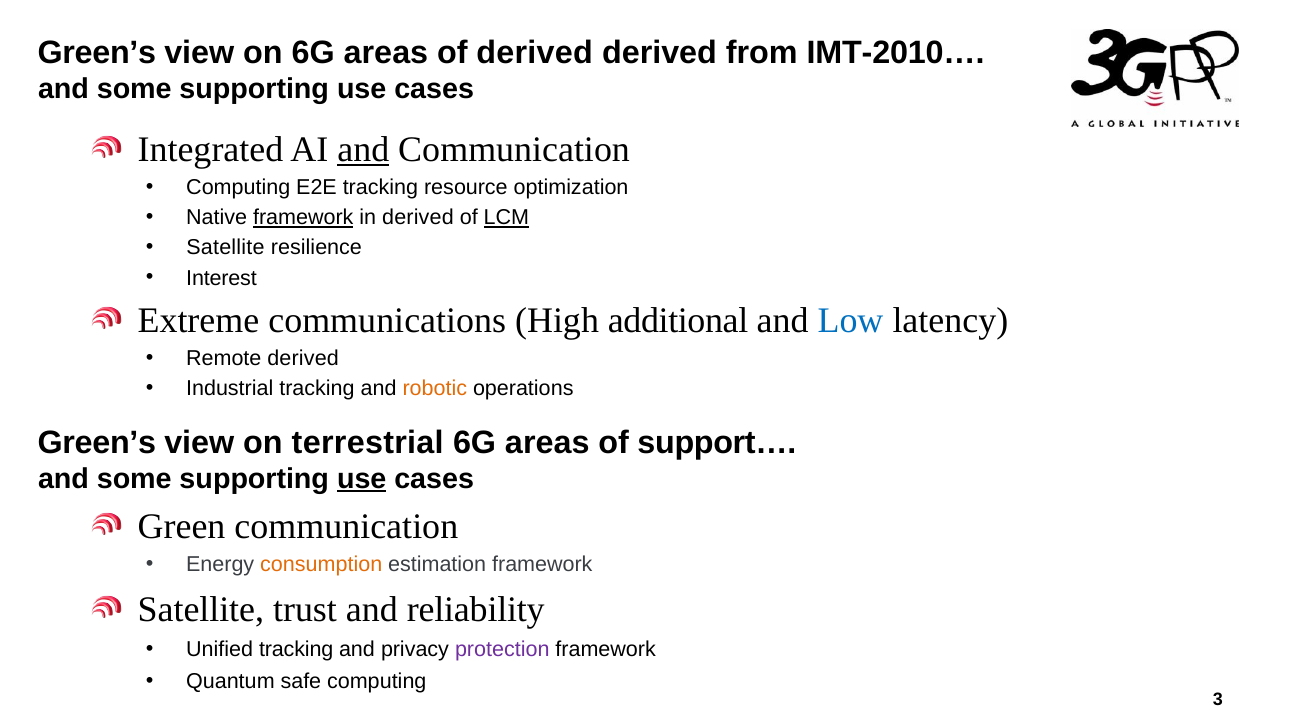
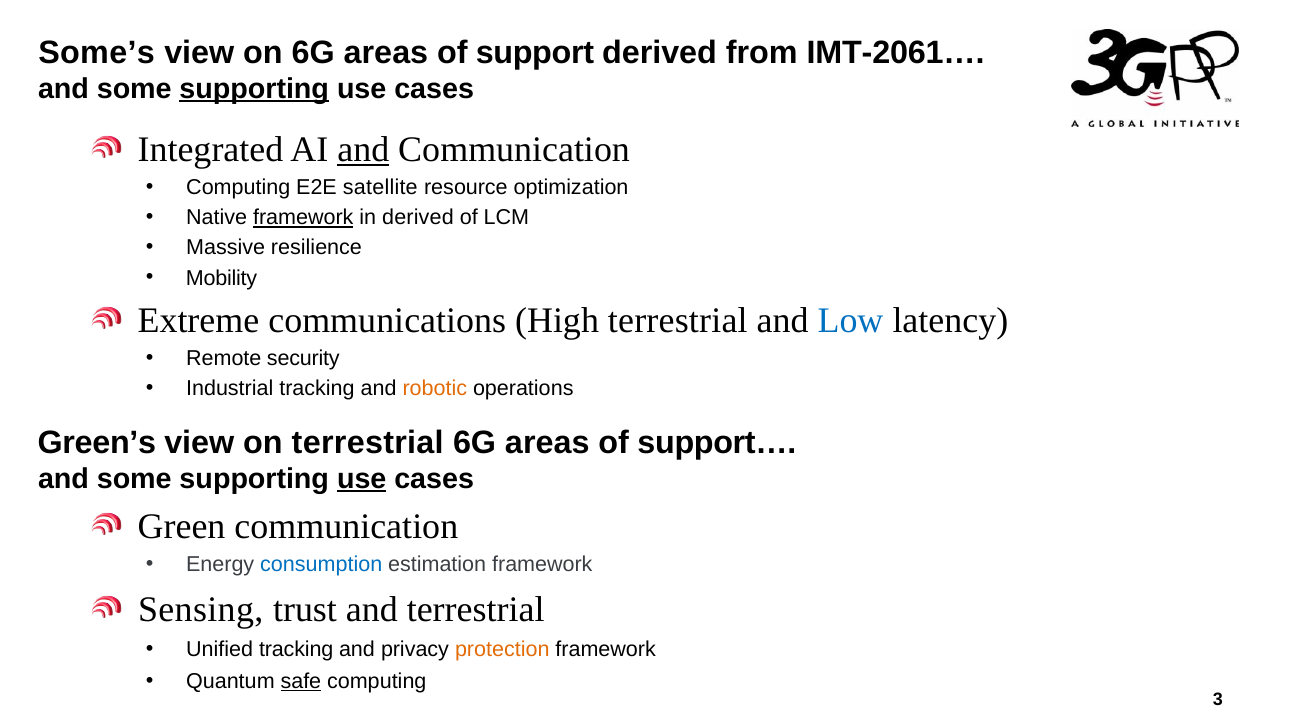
Green’s at (97, 52): Green’s -> Some’s
of derived: derived -> support
IMT-2010…: IMT-2010… -> IMT-2061…
supporting at (254, 89) underline: none -> present
E2E tracking: tracking -> satellite
LCM underline: present -> none
Satellite at (225, 248): Satellite -> Massive
Interest: Interest -> Mobility
High additional: additional -> terrestrial
Remote derived: derived -> security
consumption colour: orange -> blue
Satellite at (201, 610): Satellite -> Sensing
and reliability: reliability -> terrestrial
protection colour: purple -> orange
safe underline: none -> present
